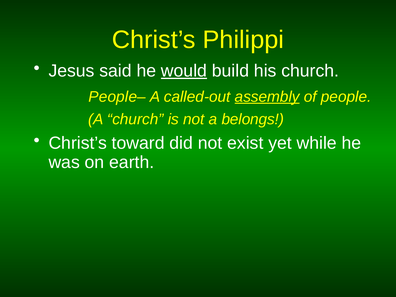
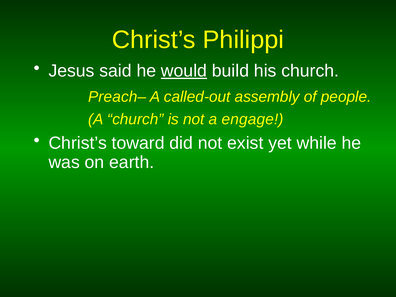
People–: People– -> Preach–
assembly underline: present -> none
belongs: belongs -> engage
